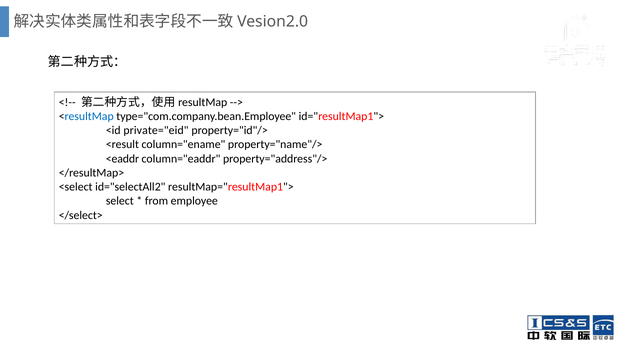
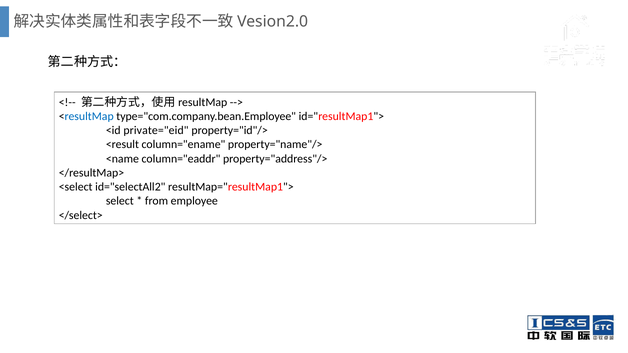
<eaddr: <eaddr -> <name
